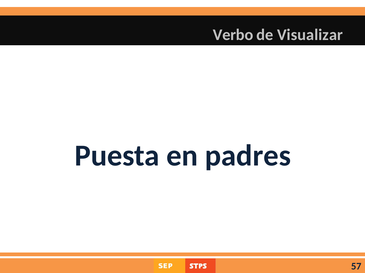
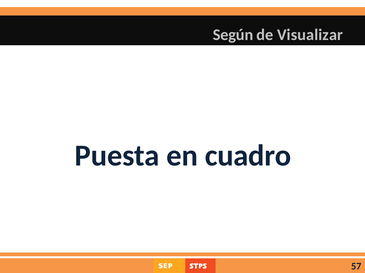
Verbo: Verbo -> Según
padres: padres -> cuadro
